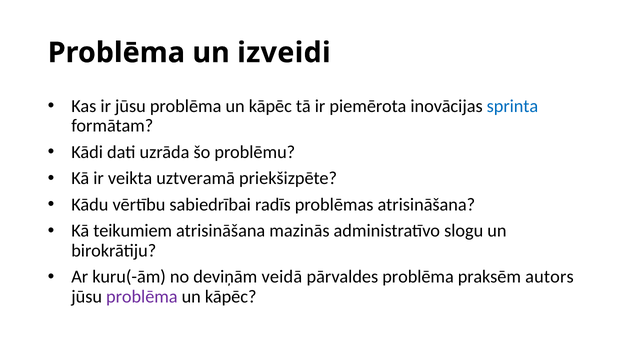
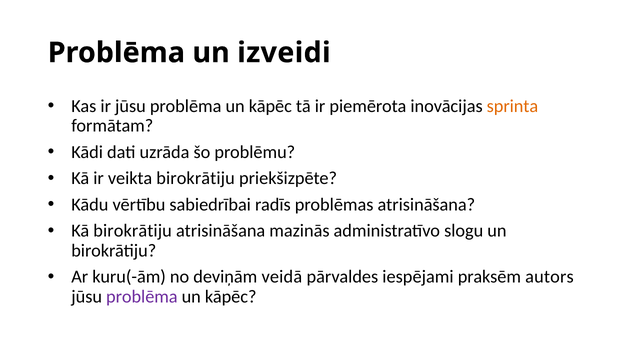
sprinta colour: blue -> orange
veikta uztveramā: uztveramā -> birokrātiju
Kā teikumiem: teikumiem -> birokrātiju
pārvaldes problēma: problēma -> iespējami
